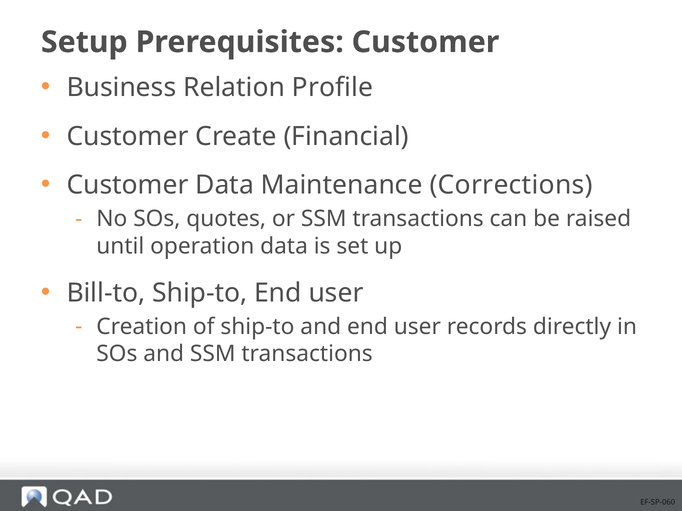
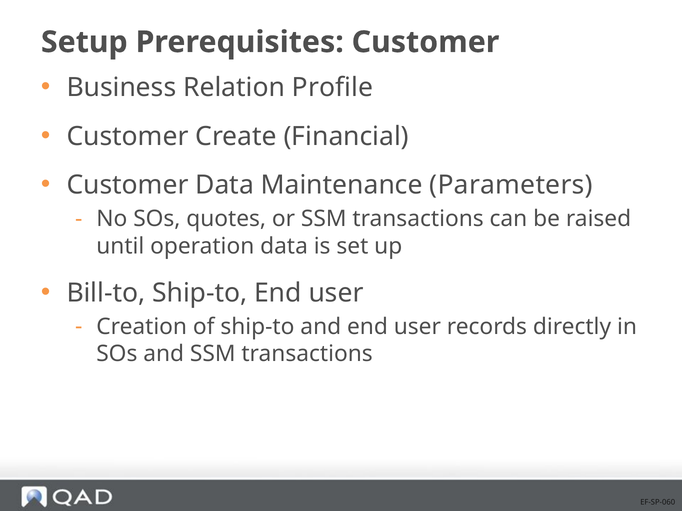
Corrections: Corrections -> Parameters
